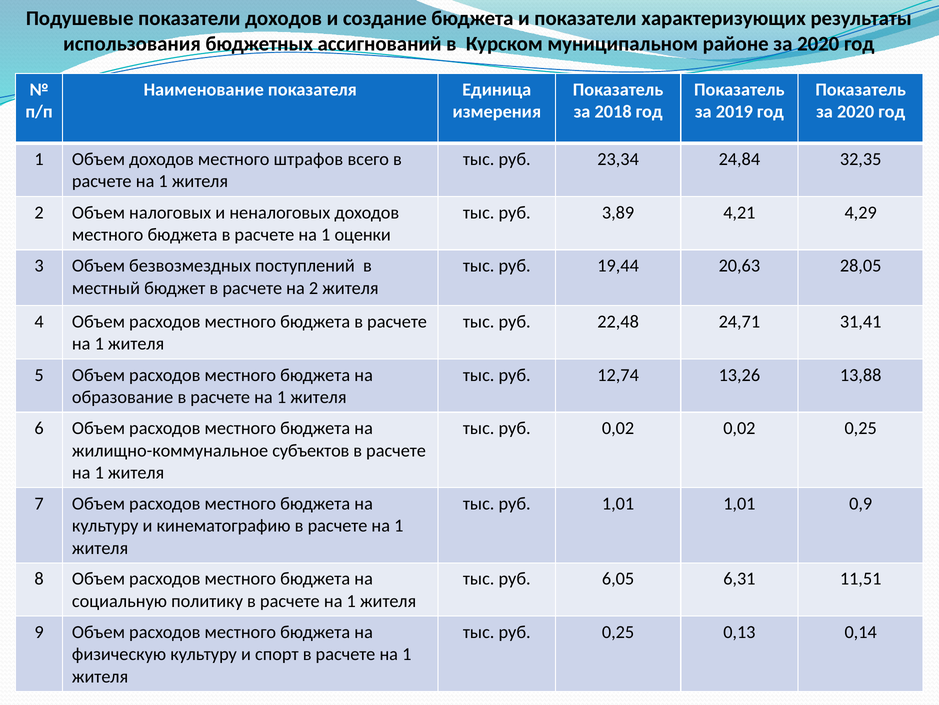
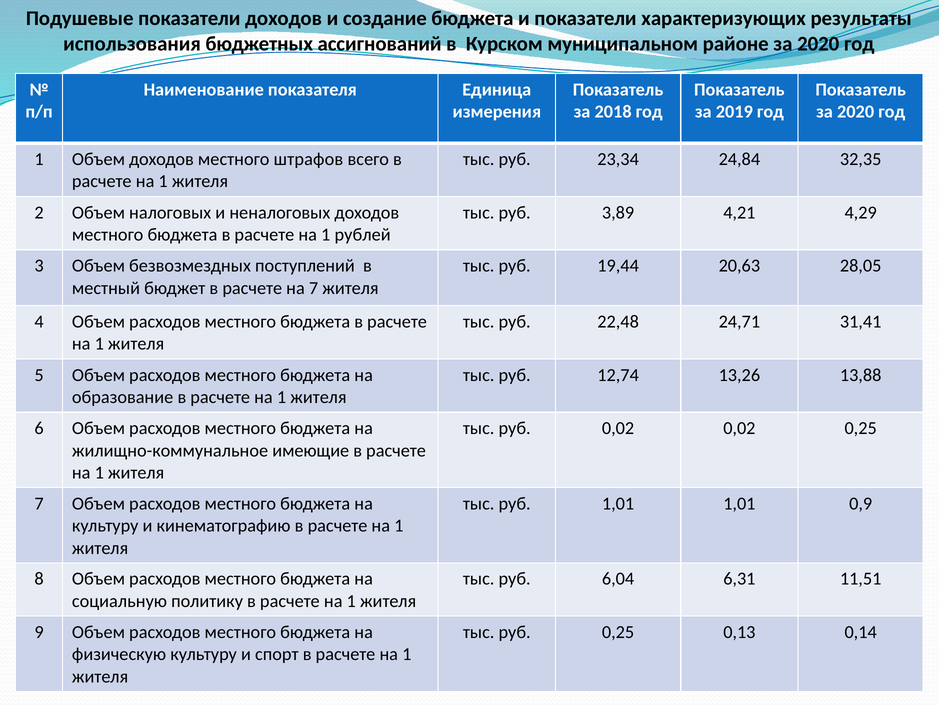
оценки: оценки -> рублей
на 2: 2 -> 7
субъектов: субъектов -> имеющие
6,05: 6,05 -> 6,04
